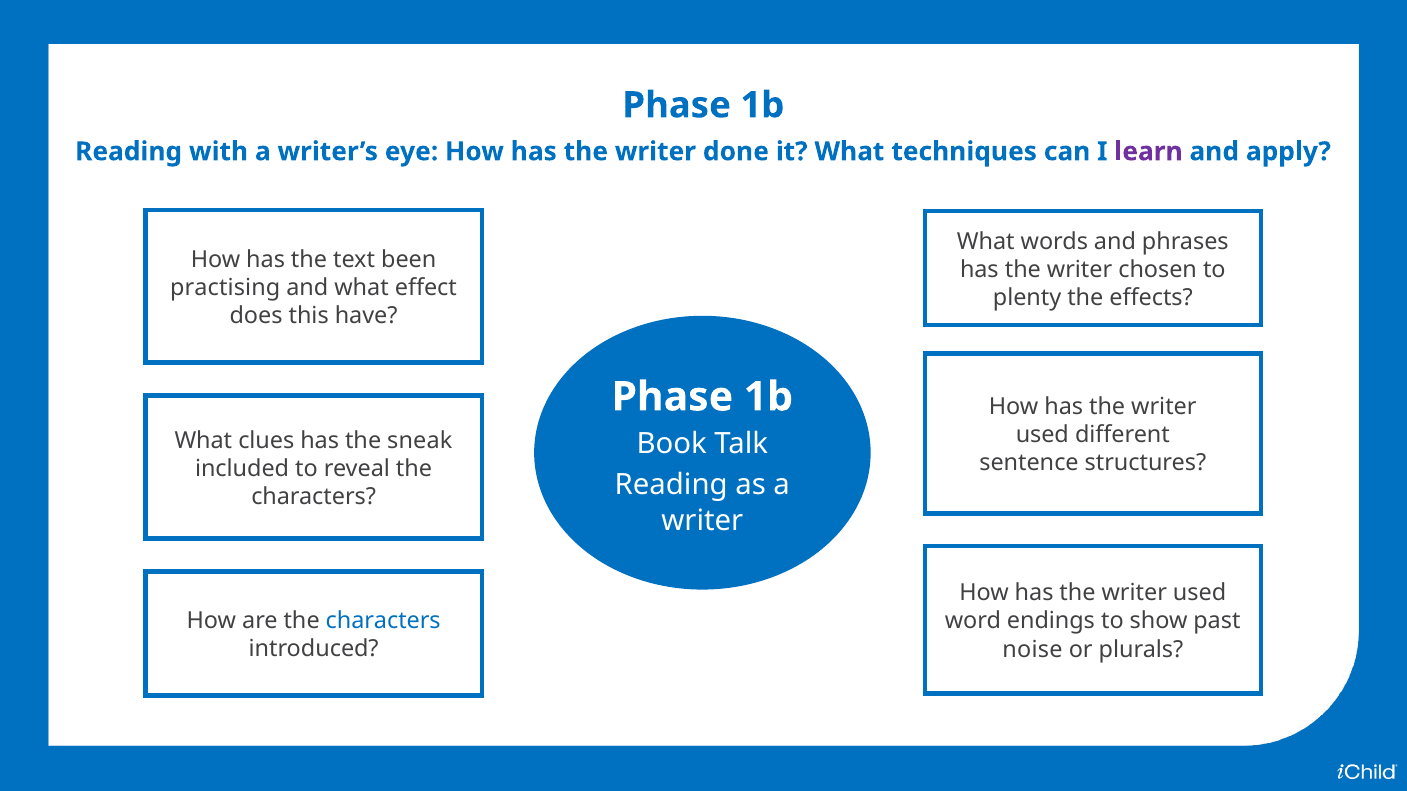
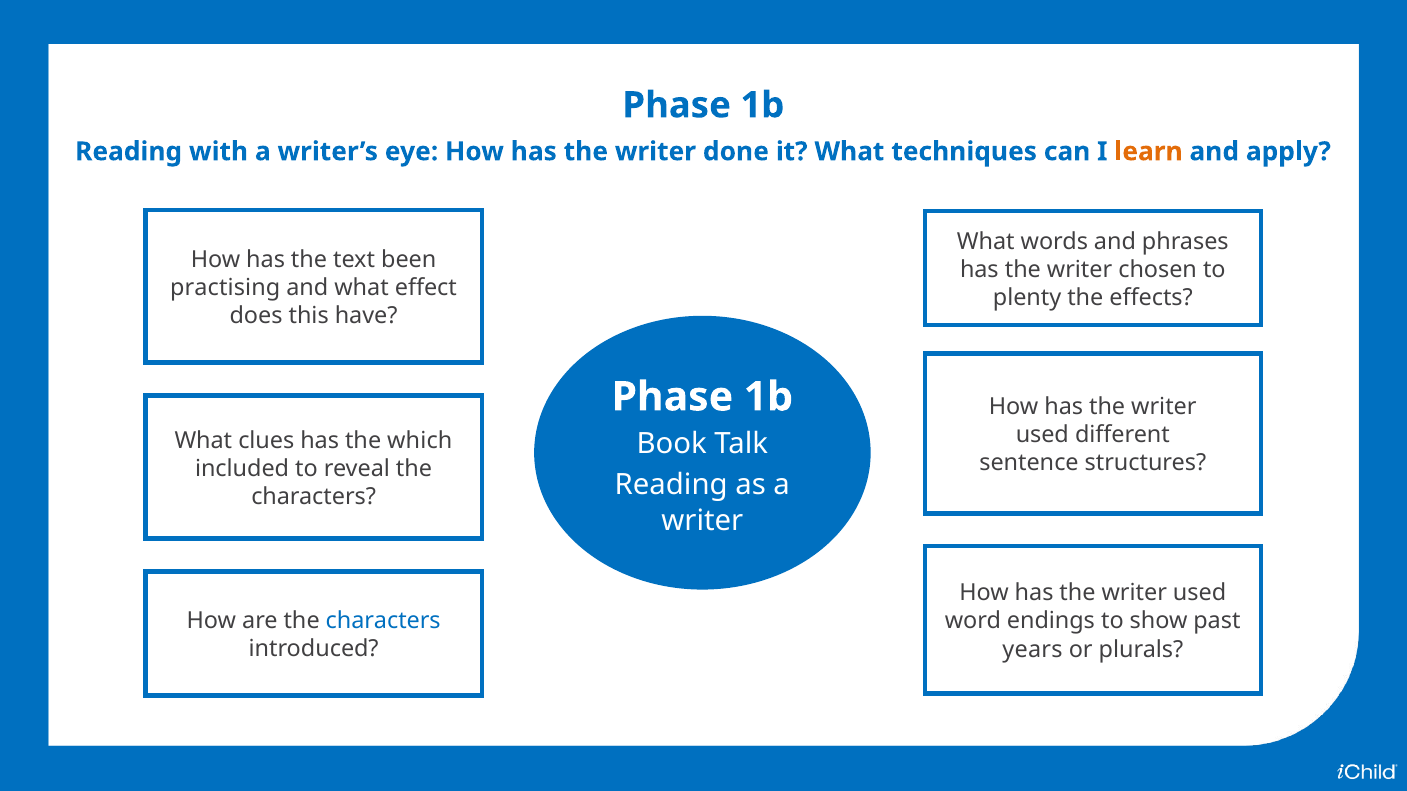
learn colour: purple -> orange
sneak: sneak -> which
noise: noise -> years
